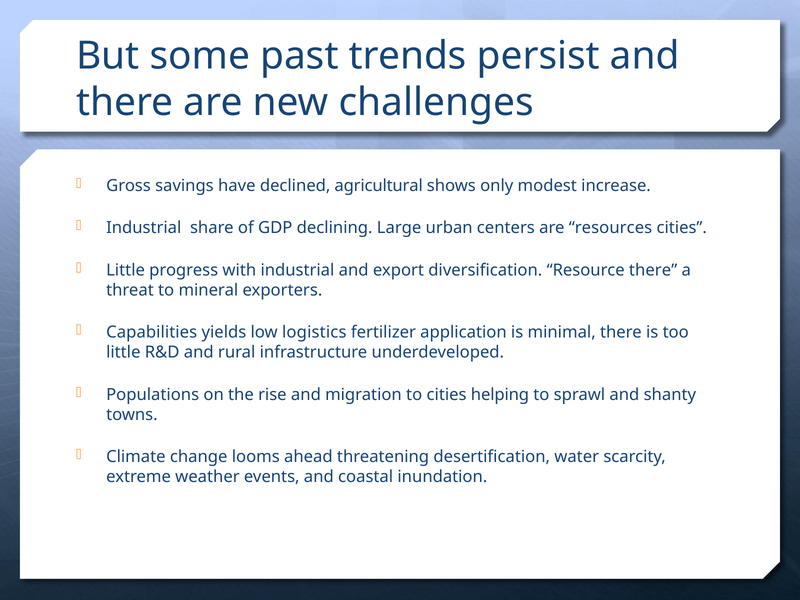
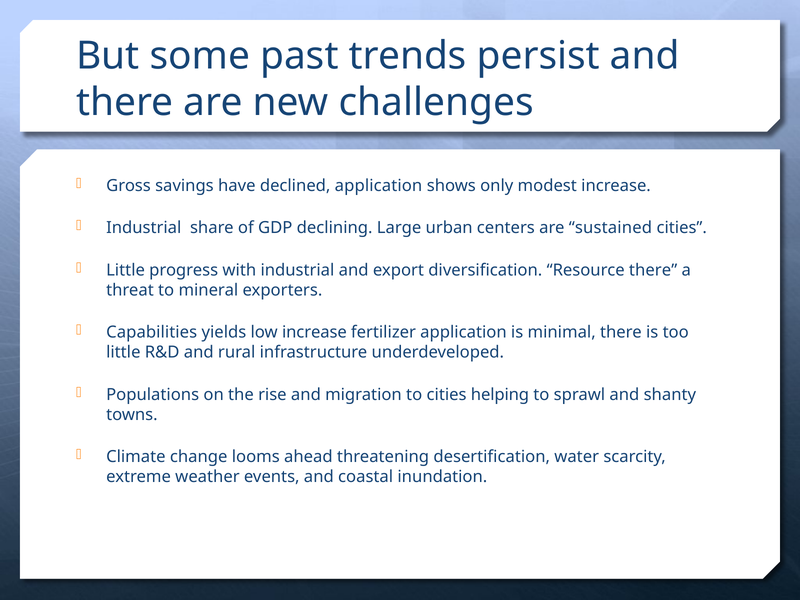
declined agricultural: agricultural -> application
resources: resources -> sustained
low logistics: logistics -> increase
